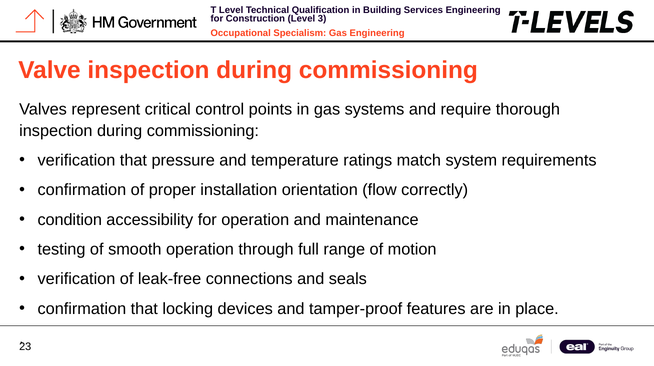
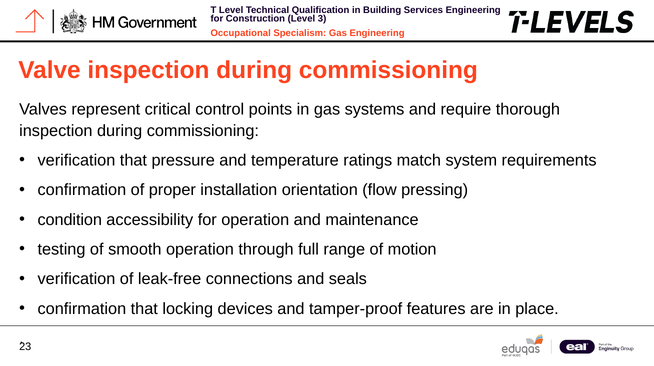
correctly: correctly -> pressing
